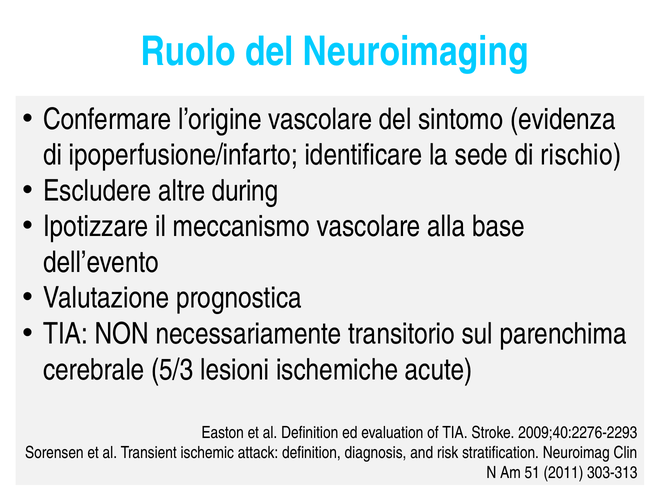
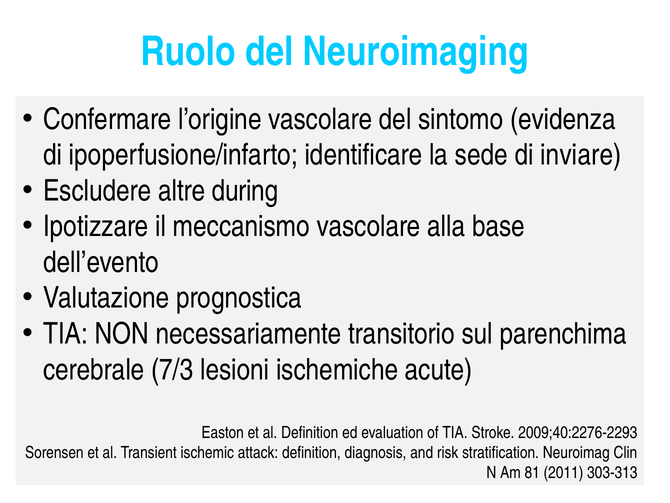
rischio: rischio -> inviare
5/3: 5/3 -> 7/3
51: 51 -> 81
